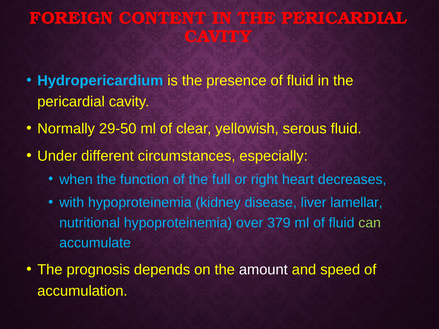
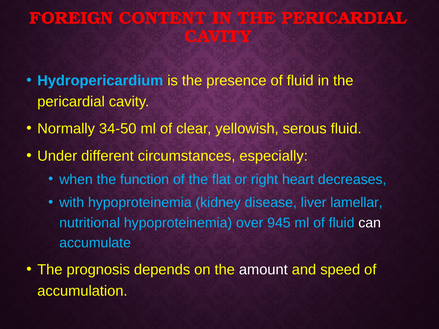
29-50: 29-50 -> 34-50
full: full -> flat
379: 379 -> 945
can colour: light green -> white
